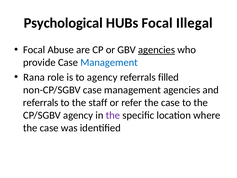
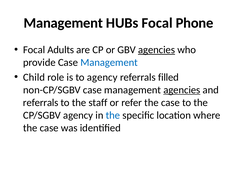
Psychological at (63, 23): Psychological -> Management
Illegal: Illegal -> Phone
Abuse: Abuse -> Adults
Rana: Rana -> Child
agencies at (182, 90) underline: none -> present
the at (113, 115) colour: purple -> blue
